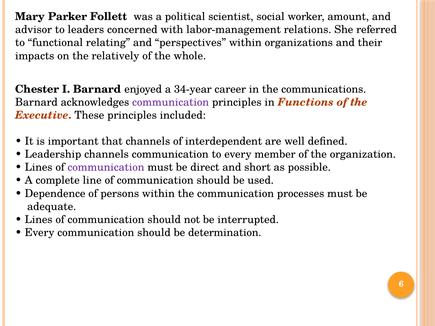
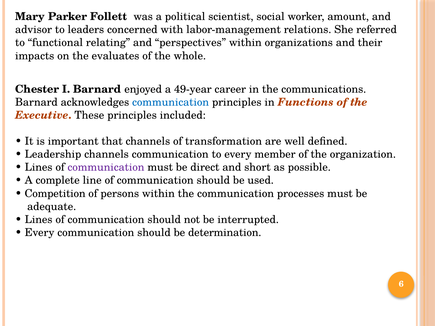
relatively: relatively -> evaluates
34-year: 34-year -> 49-year
communication at (171, 102) colour: purple -> blue
interdependent: interdependent -> transformation
Dependence: Dependence -> Competition
